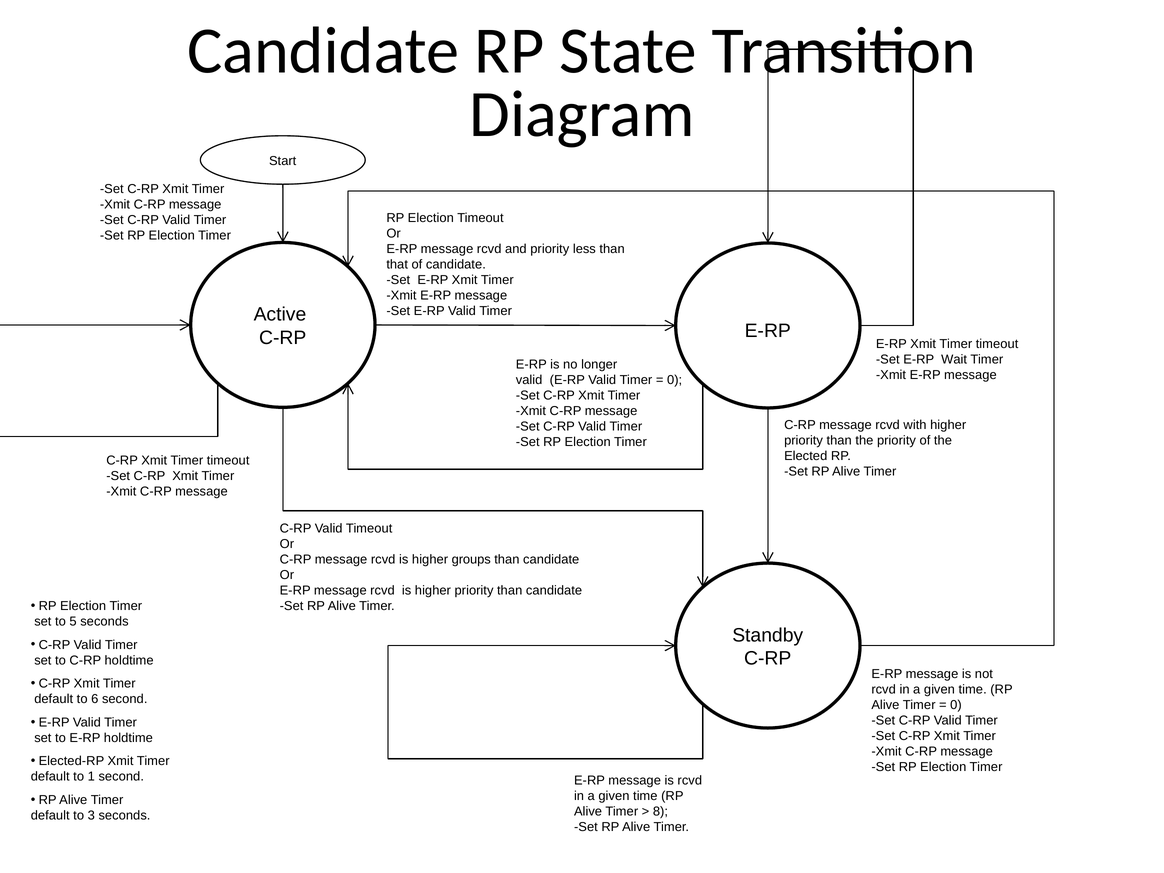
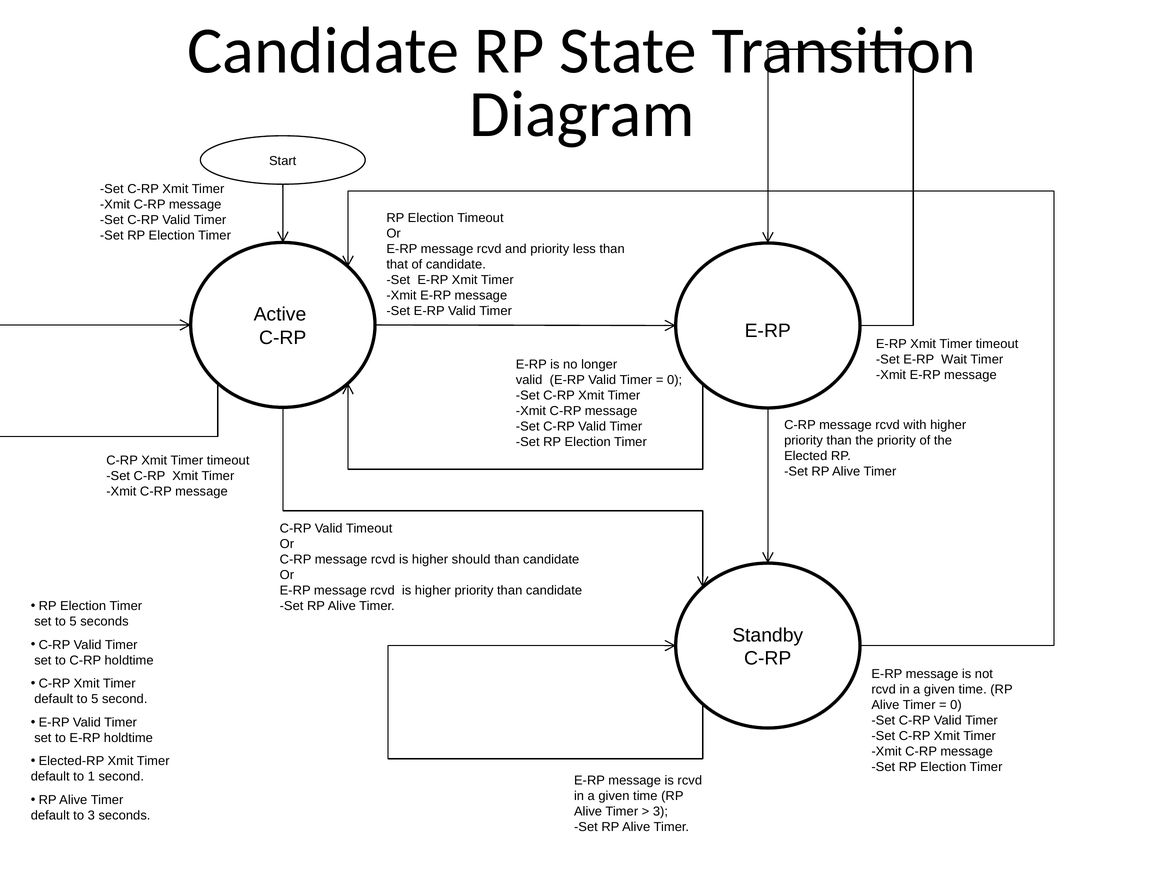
groups: groups -> should
default to 6: 6 -> 5
8 at (660, 812): 8 -> 3
